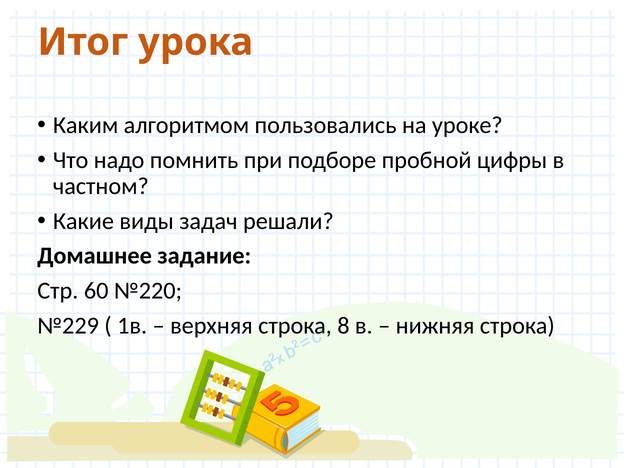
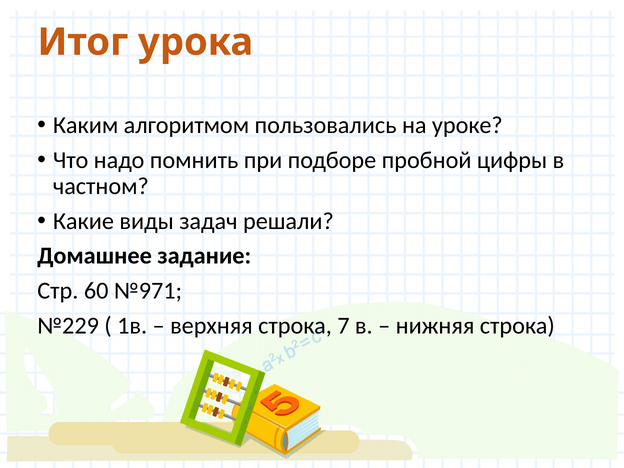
№220: №220 -> №971
8: 8 -> 7
